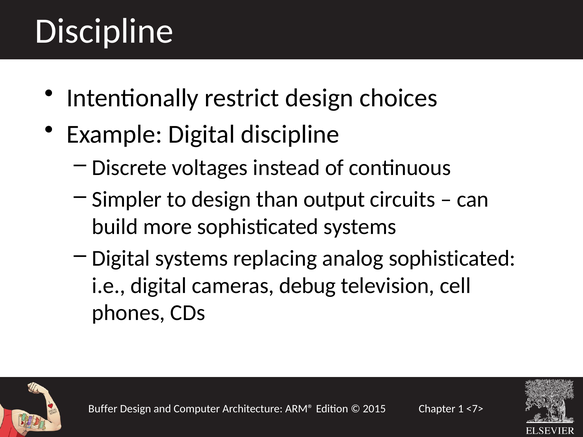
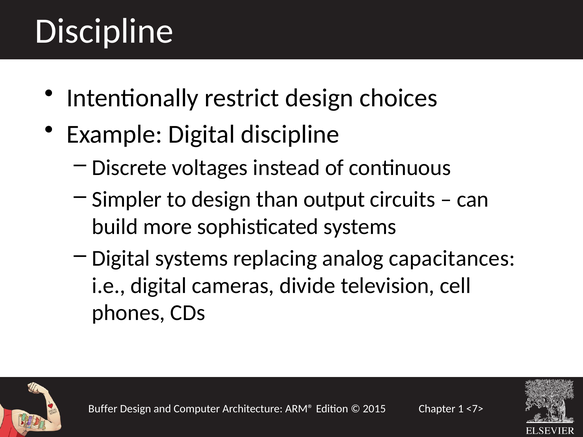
analog sophisticated: sophisticated -> capacitances
debug: debug -> divide
